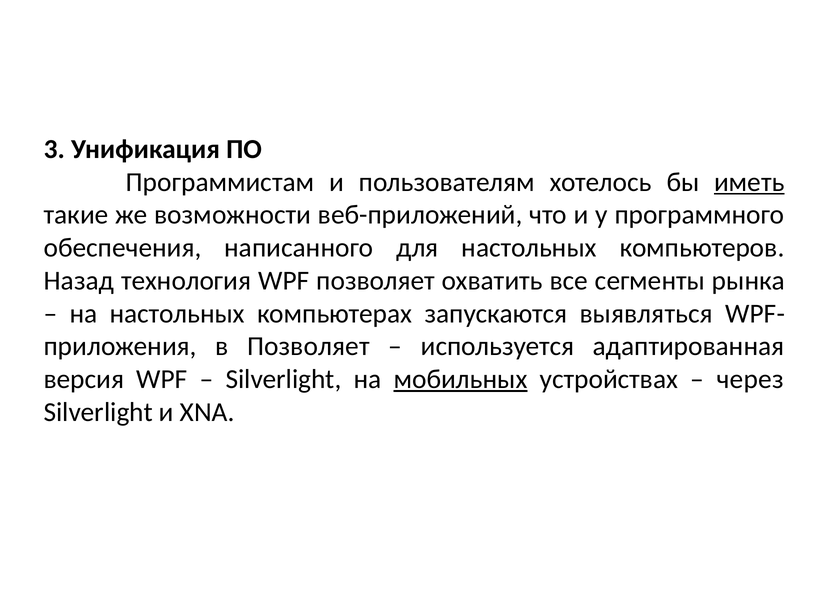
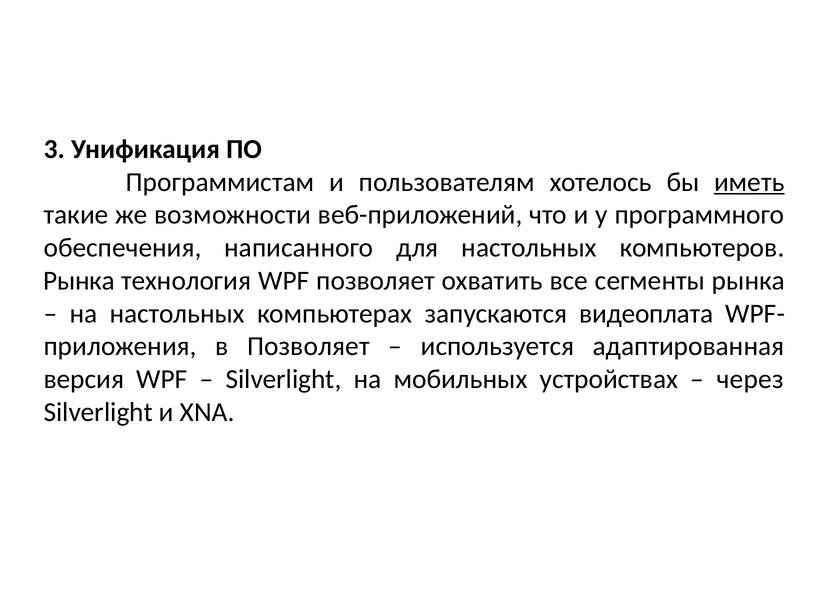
Назад at (79, 281): Назад -> Рынка
выявляться: выявляться -> видеоплата
мобильных underline: present -> none
